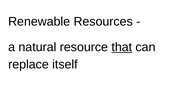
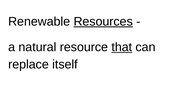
Resources underline: none -> present
